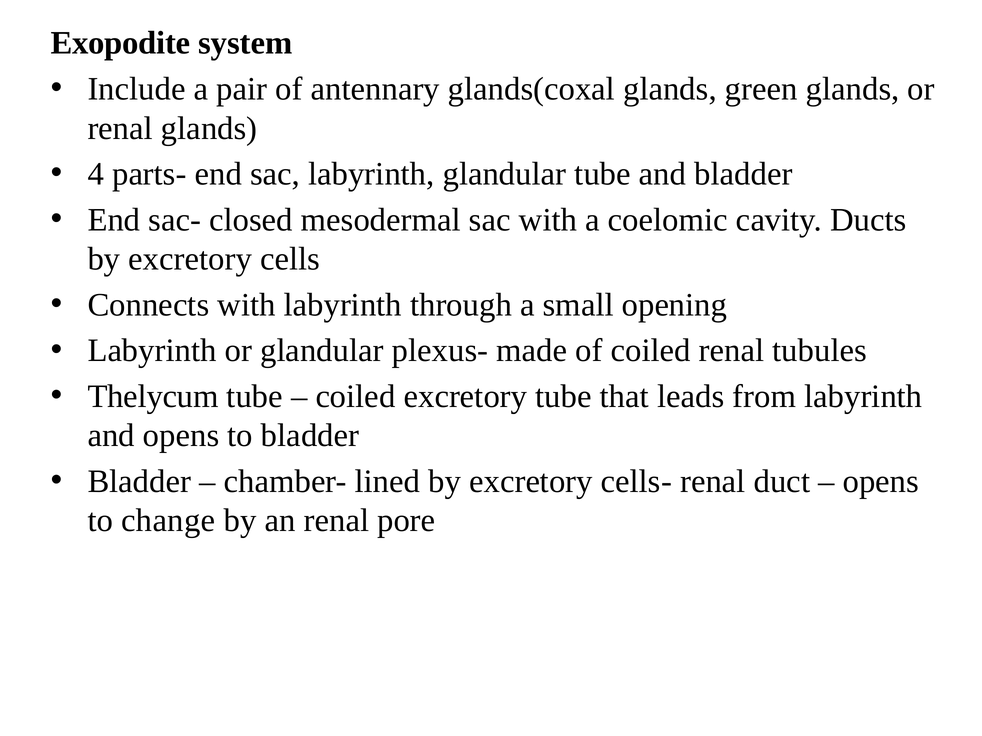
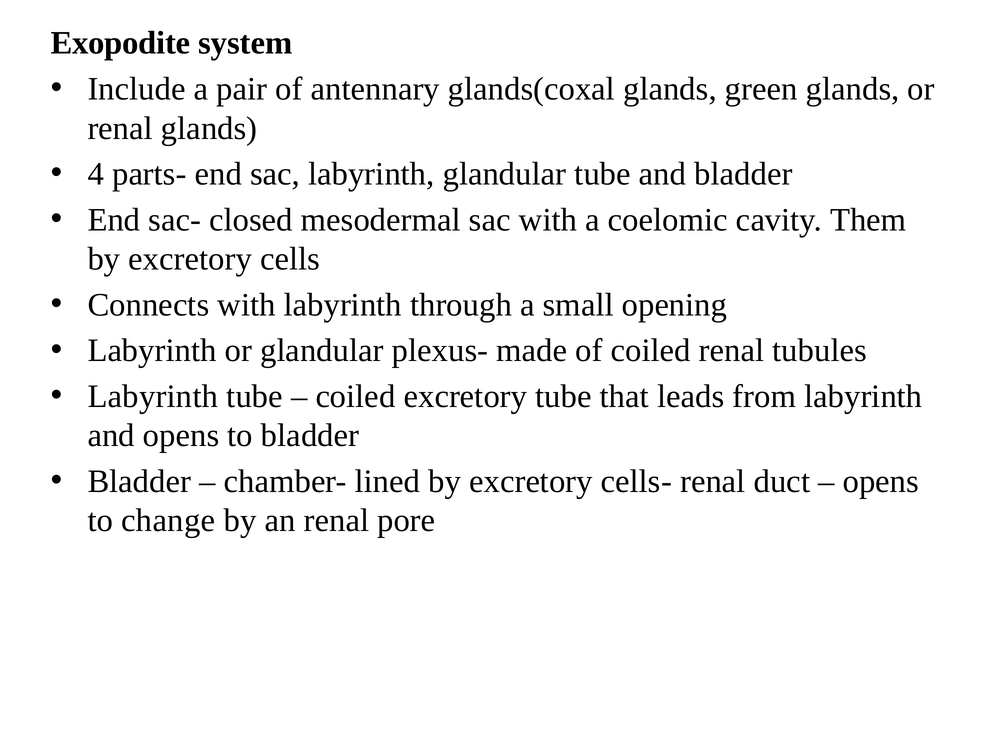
Ducts: Ducts -> Them
Thelycum at (153, 397): Thelycum -> Labyrinth
